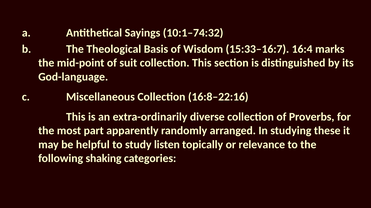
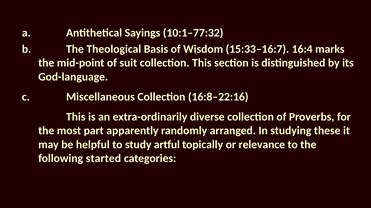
10:1–74:32: 10:1–74:32 -> 10:1–77:32
listen: listen -> artful
shaking: shaking -> started
